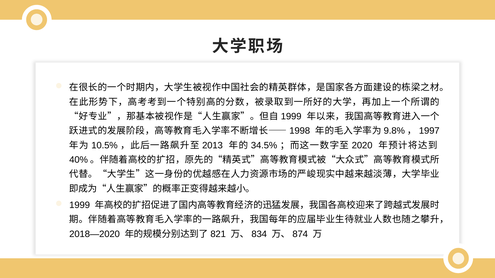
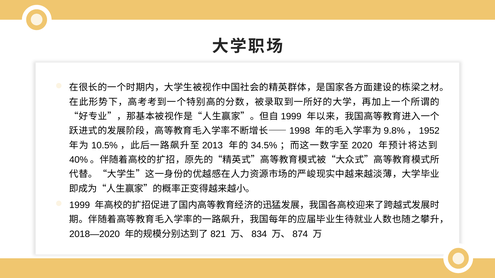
1997: 1997 -> 1952
